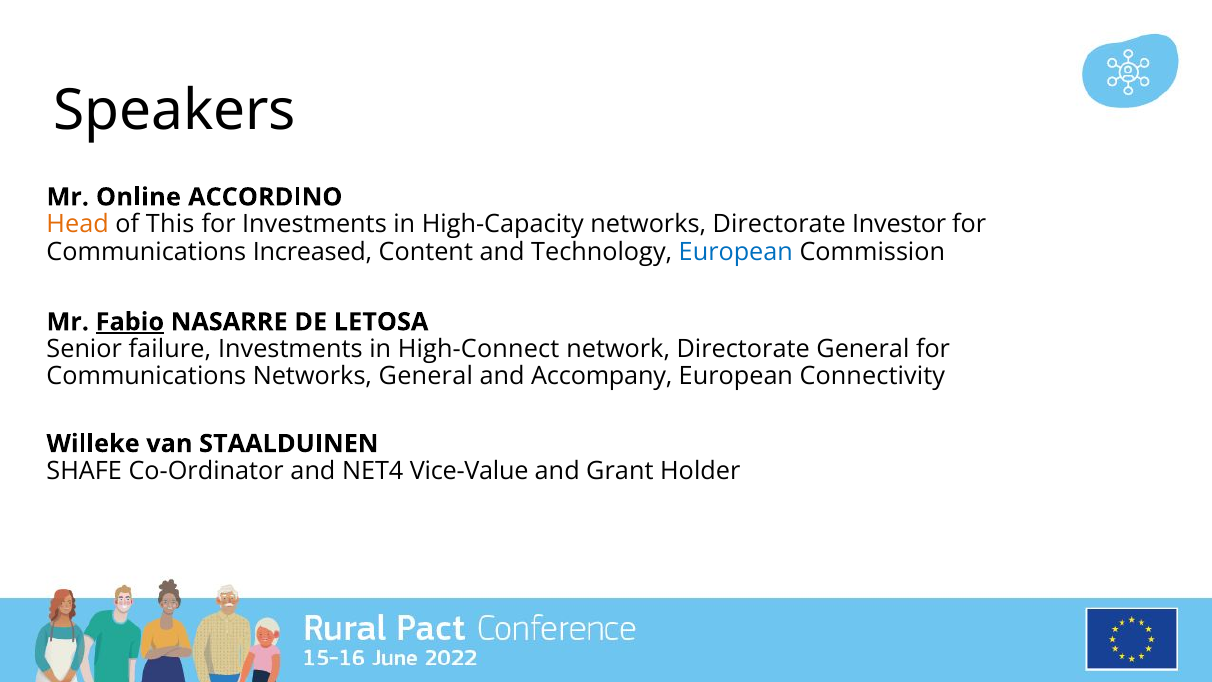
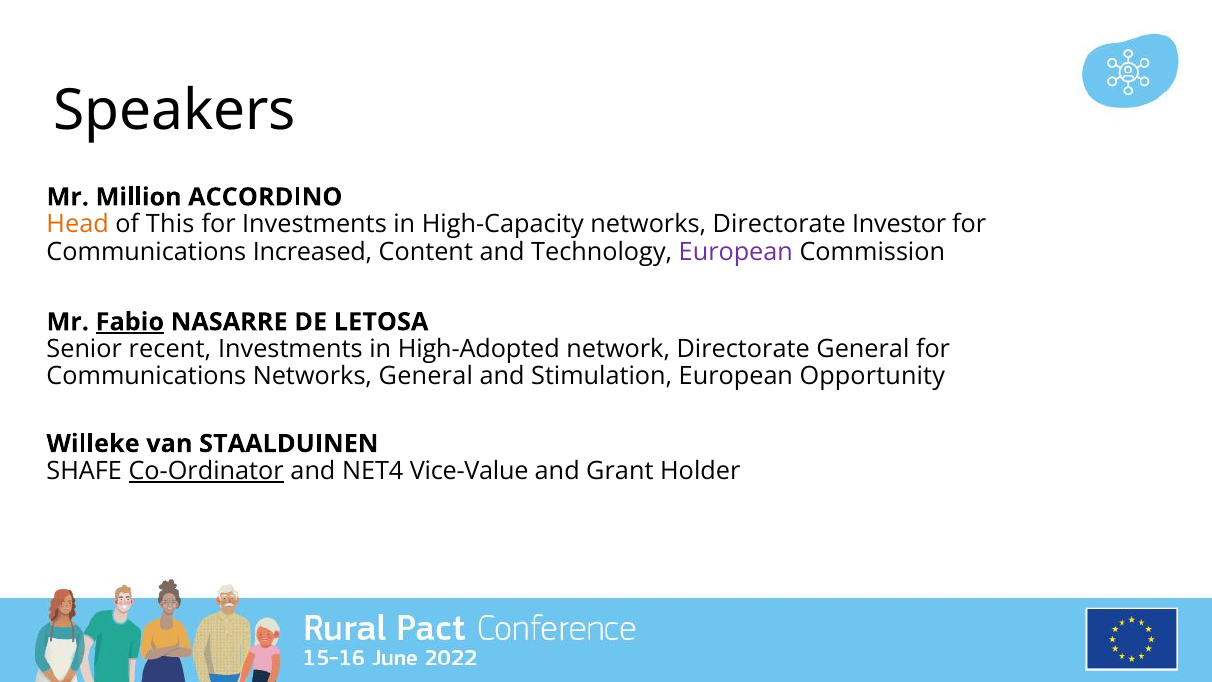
Online: Online -> Million
European at (736, 252) colour: blue -> purple
failure: failure -> recent
High-Connect: High-Connect -> High-Adopted
Accompany: Accompany -> Stimulation
Connectivity: Connectivity -> Opportunity
Co-Ordinator underline: none -> present
